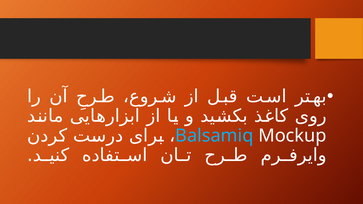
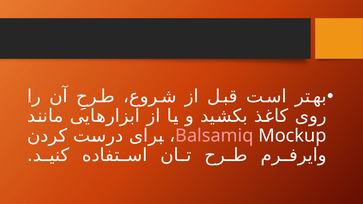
Balsamiq colour: light blue -> pink
